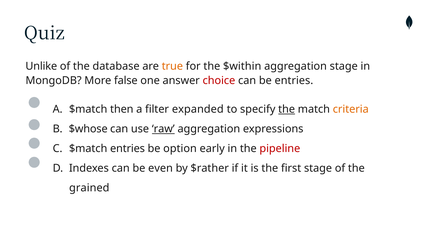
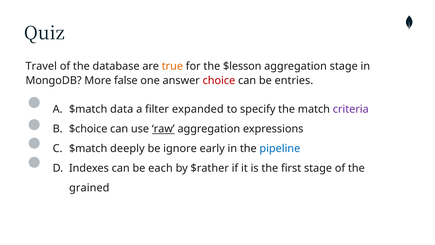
Unlike: Unlike -> Travel
$within: $within -> $lesson
then: then -> data
the at (287, 109) underline: present -> none
criteria colour: orange -> purple
$whose: $whose -> $choice
$match entries: entries -> deeply
option: option -> ignore
pipeline colour: red -> blue
even: even -> each
